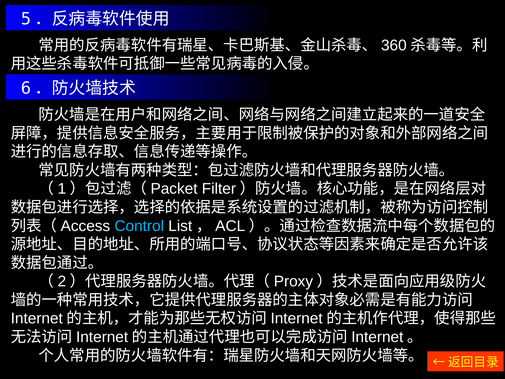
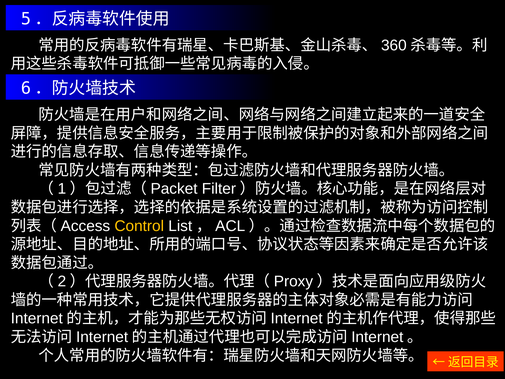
Control colour: light blue -> yellow
